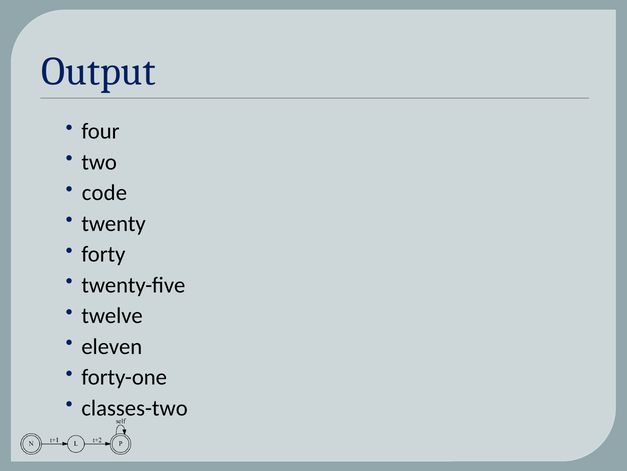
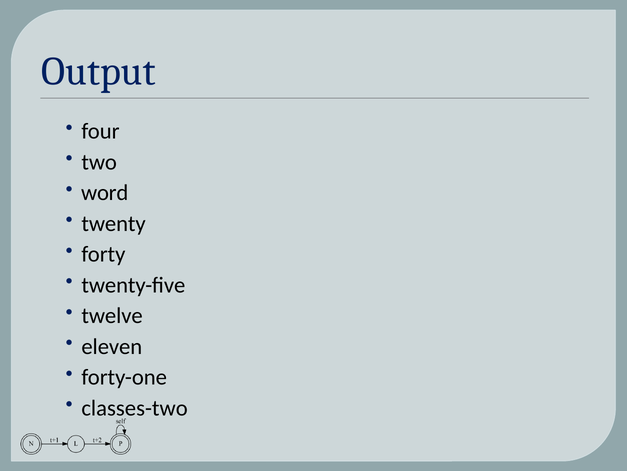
code: code -> word
